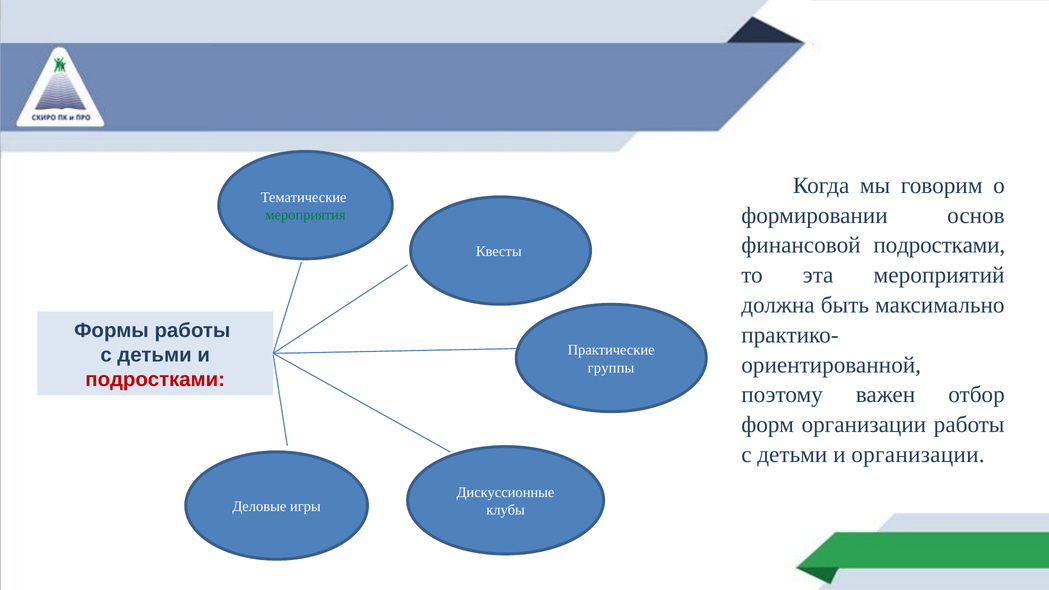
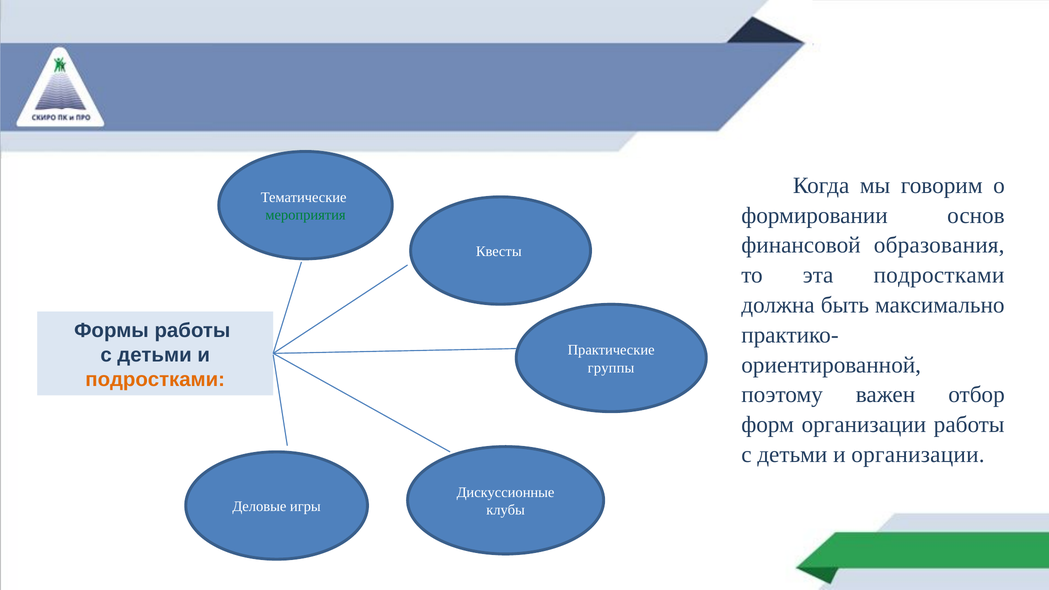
финансовой подростками: подростками -> образования
эта мероприятий: мероприятий -> подростками
подростками at (155, 379) colour: red -> orange
